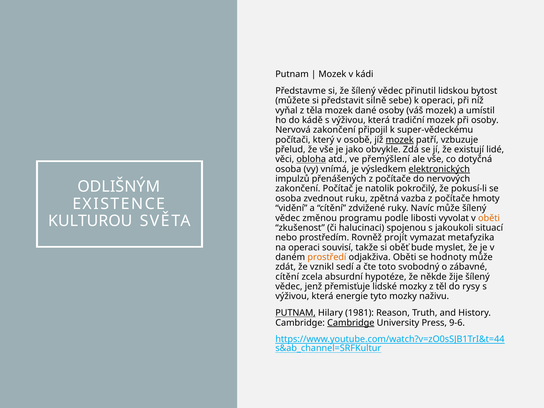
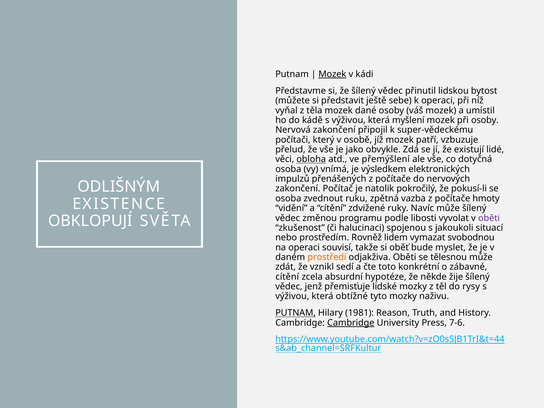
Mozek at (332, 74) underline: none -> present
silně: silně -> ještě
tradiční: tradiční -> myšlení
mozek at (400, 140) underline: present -> none
elektronických underline: present -> none
oběti at (489, 218) colour: orange -> purple
KULTUROU: KULTUROU -> OBKLOPUJÍ
projít: projít -> lidem
metafyzika: metafyzika -> svobodnou
hodnoty: hodnoty -> tělesnou
svobodný: svobodný -> konkrétní
energie: energie -> obtížné
9-6: 9-6 -> 7-6
